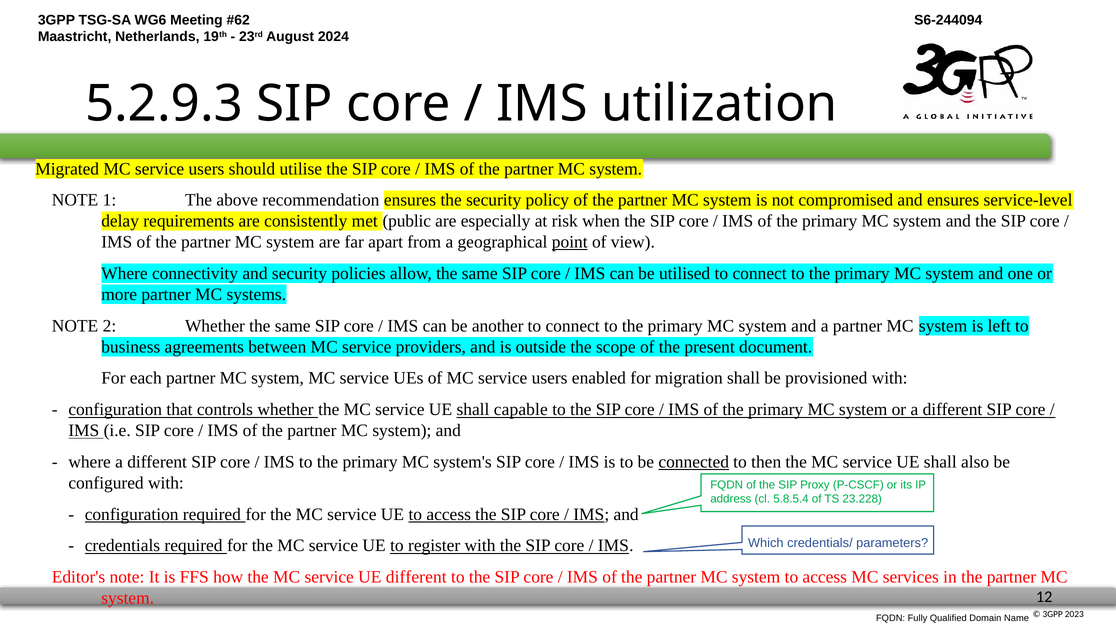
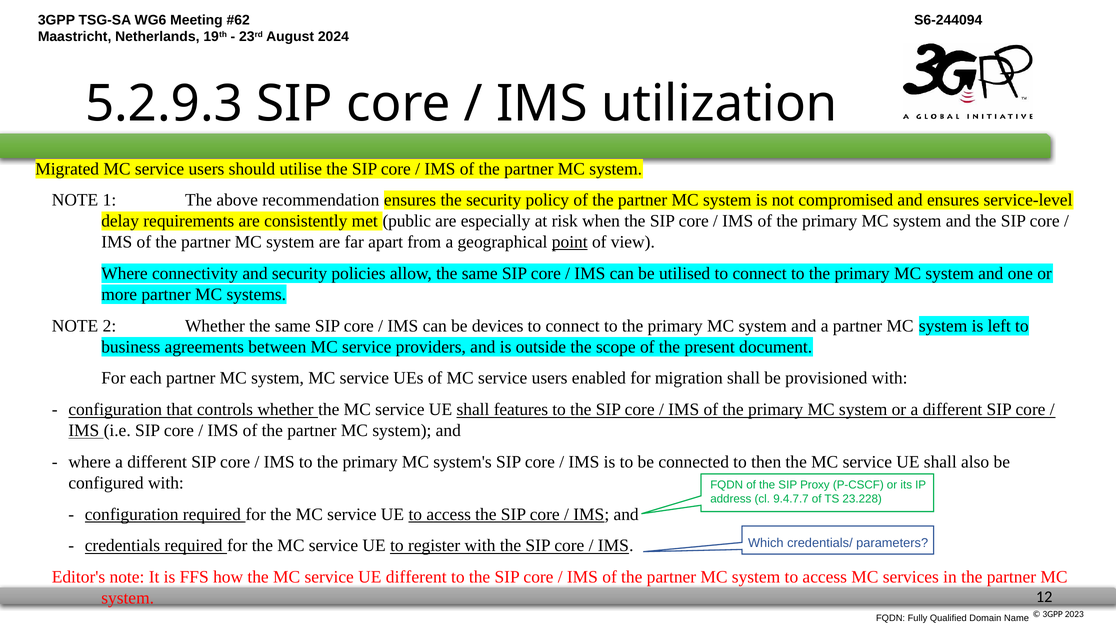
another: another -> devices
capable: capable -> features
connected underline: present -> none
5.8.5.4: 5.8.5.4 -> 9.4.7.7
